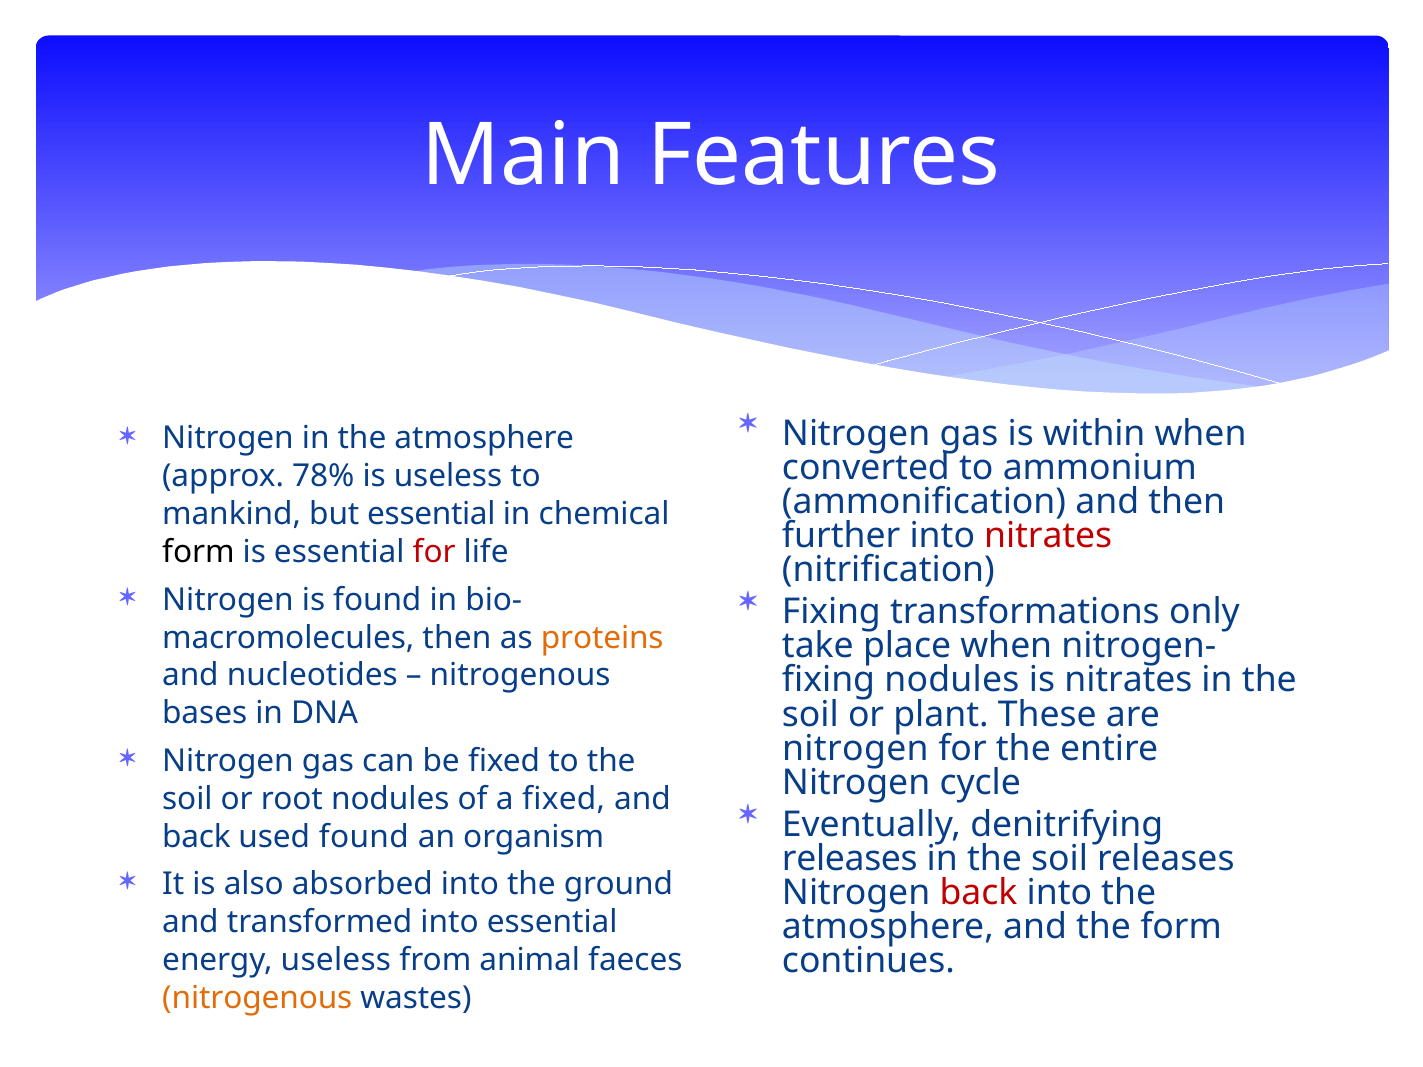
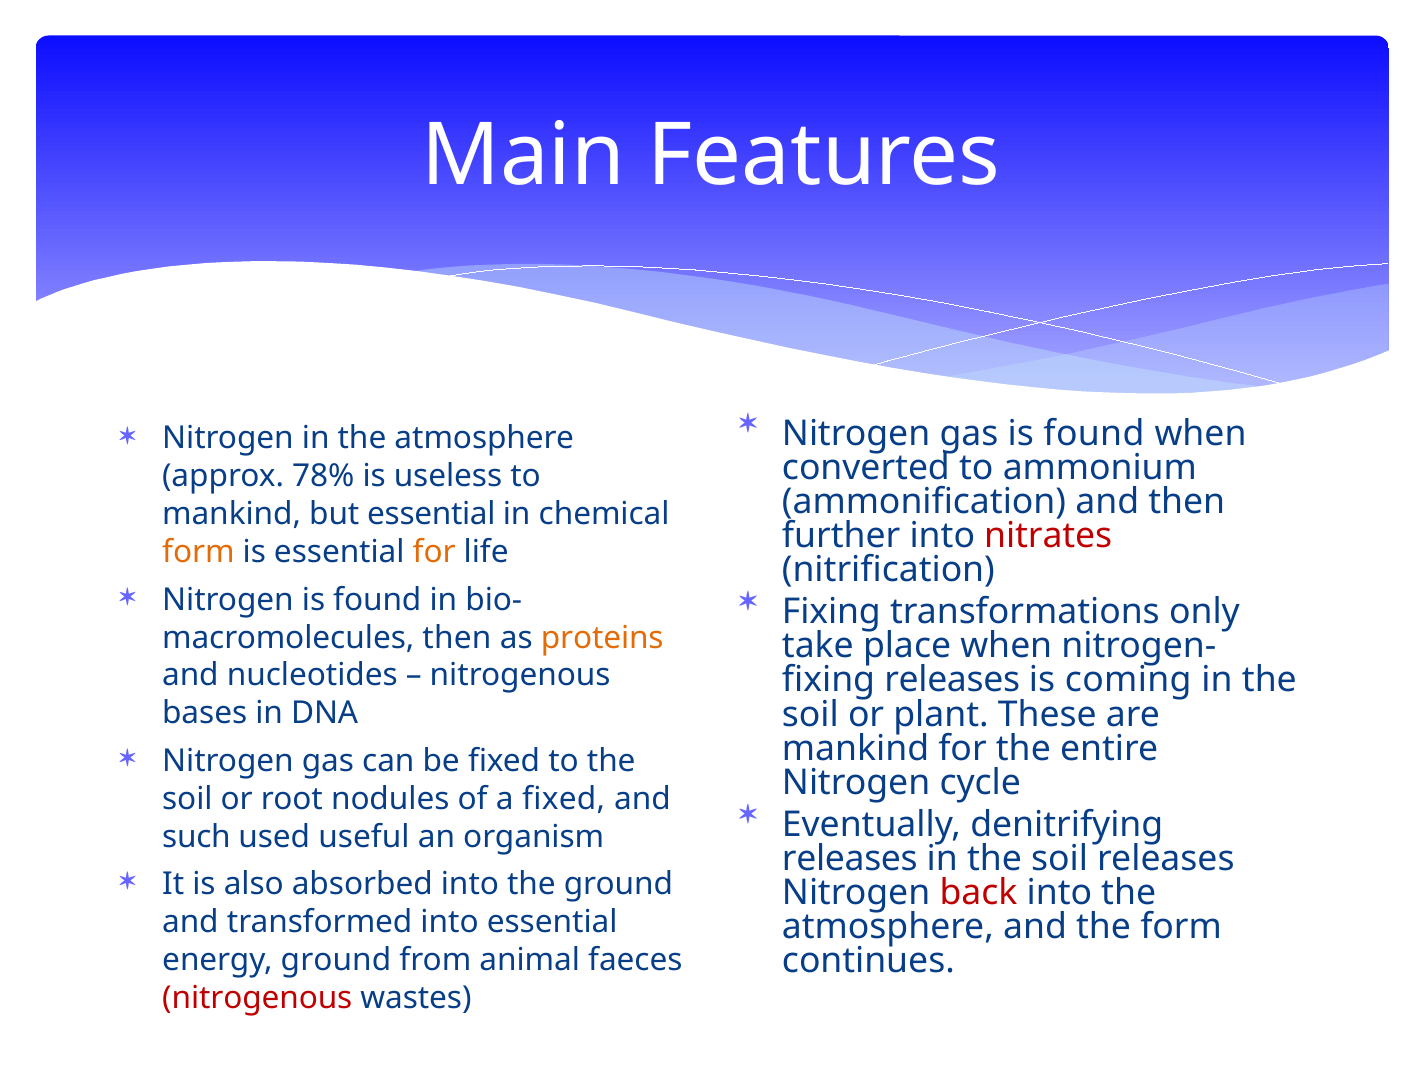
gas is within: within -> found
form at (198, 552) colour: black -> orange
for at (434, 552) colour: red -> orange
fixing nodules: nodules -> releases
is nitrates: nitrates -> coming
nitrogen at (855, 749): nitrogen -> mankind
back at (196, 837): back -> such
used found: found -> useful
energy useless: useless -> ground
nitrogenous at (257, 998) colour: orange -> red
